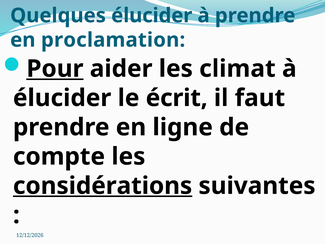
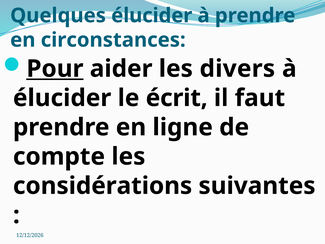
proclamation: proclamation -> circonstances
climat: climat -> divers
considérations underline: present -> none
